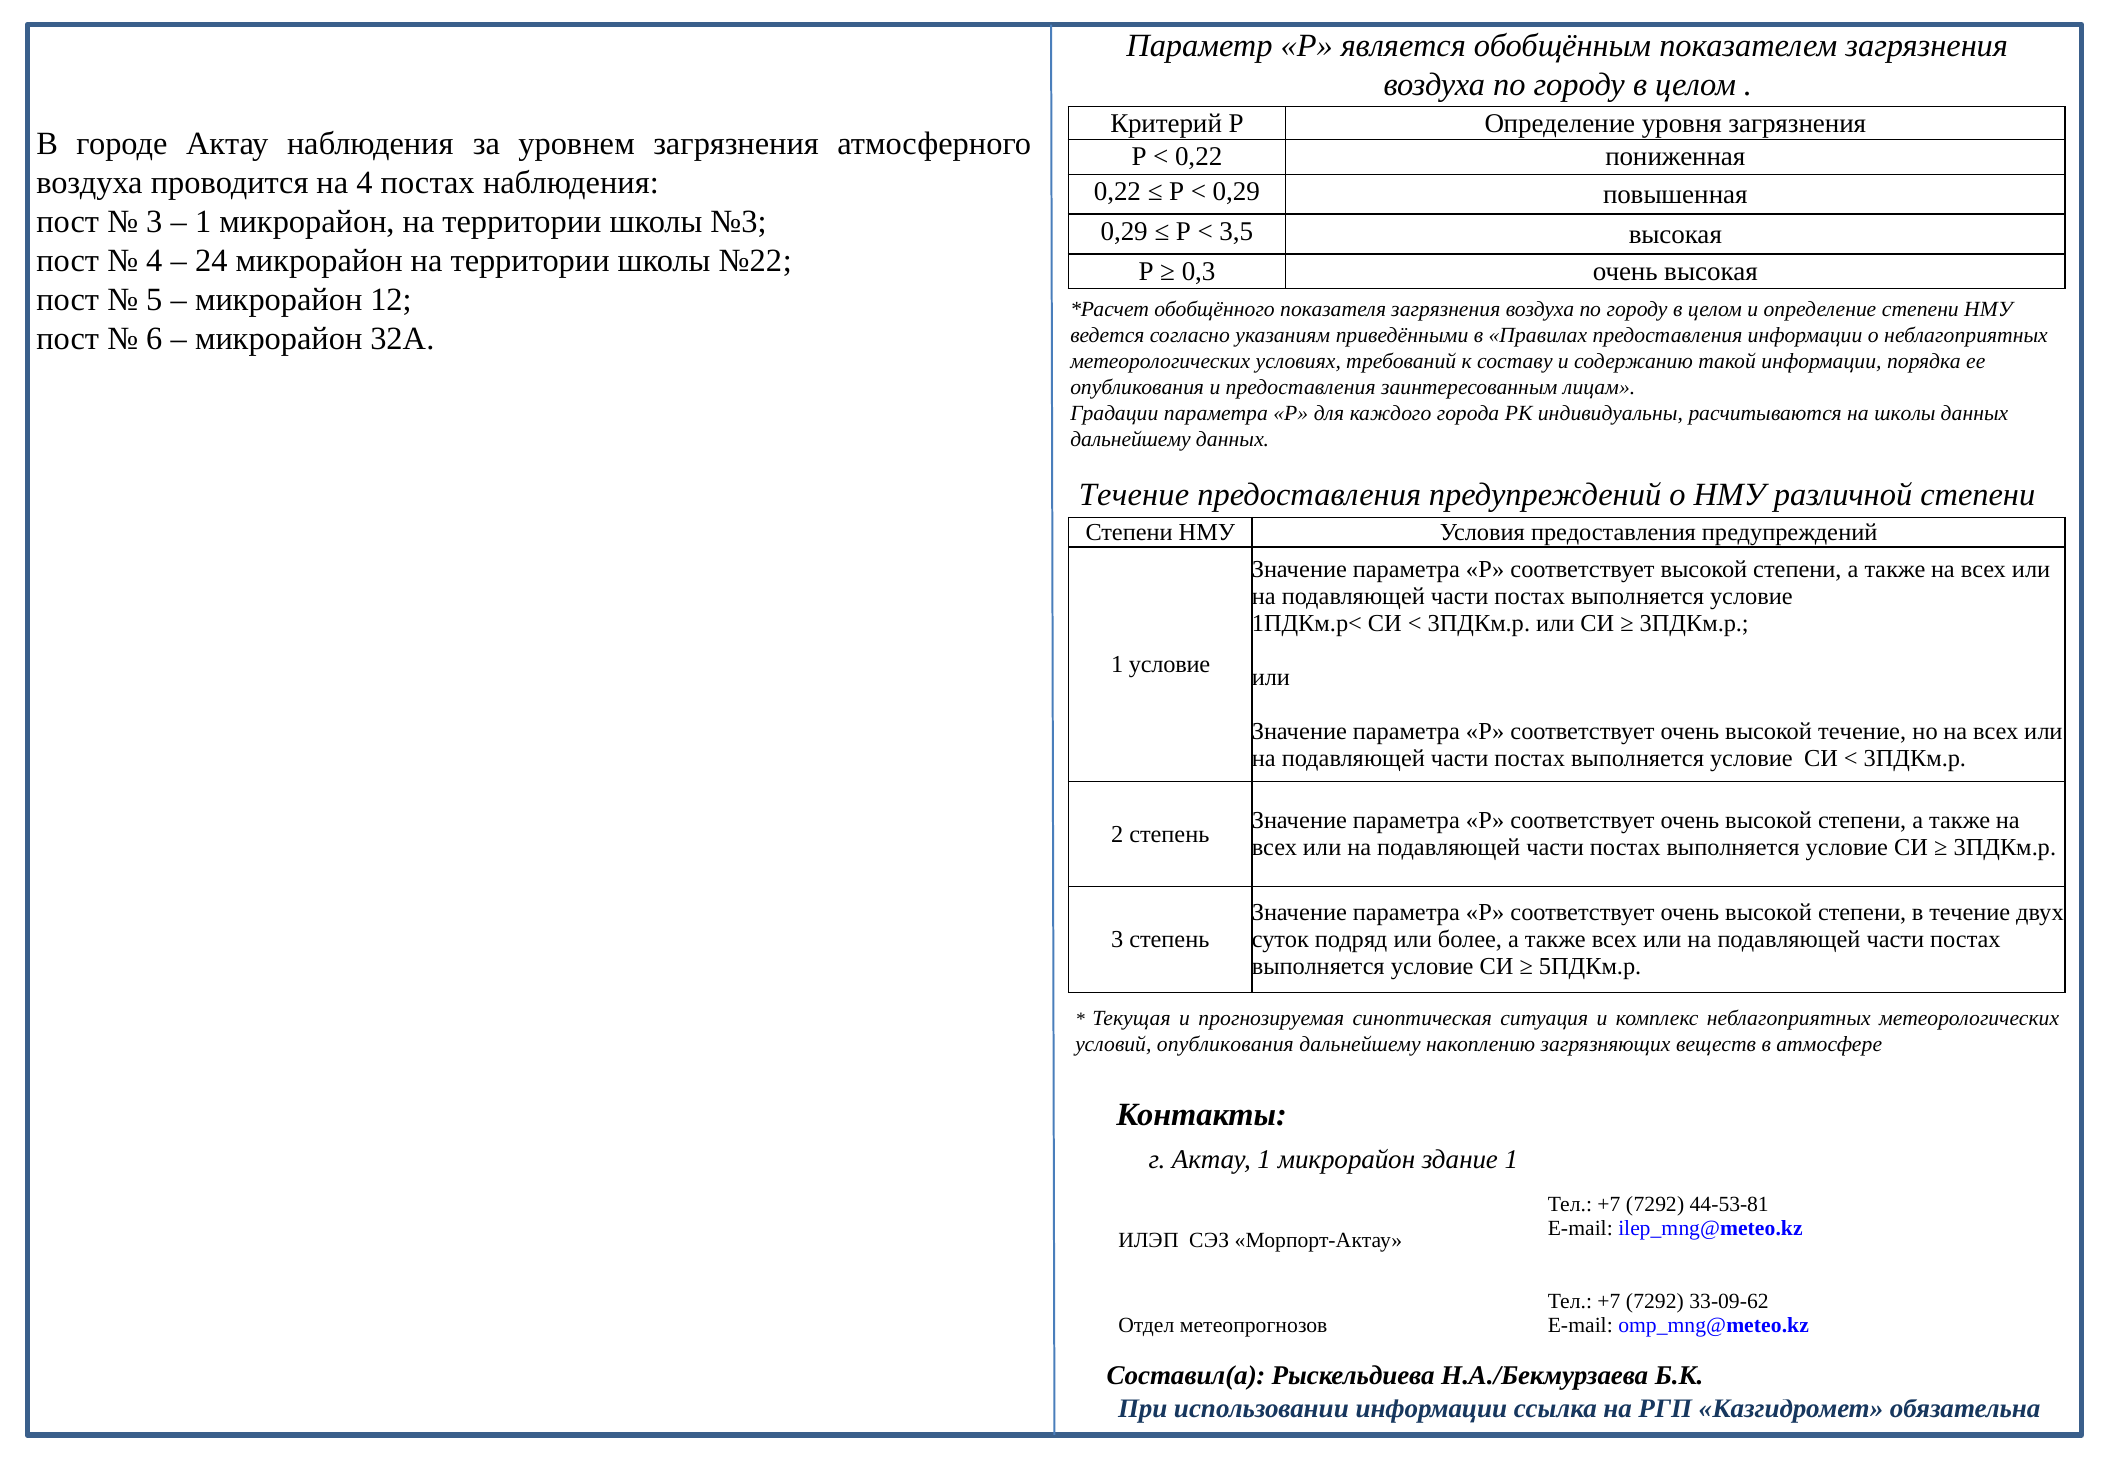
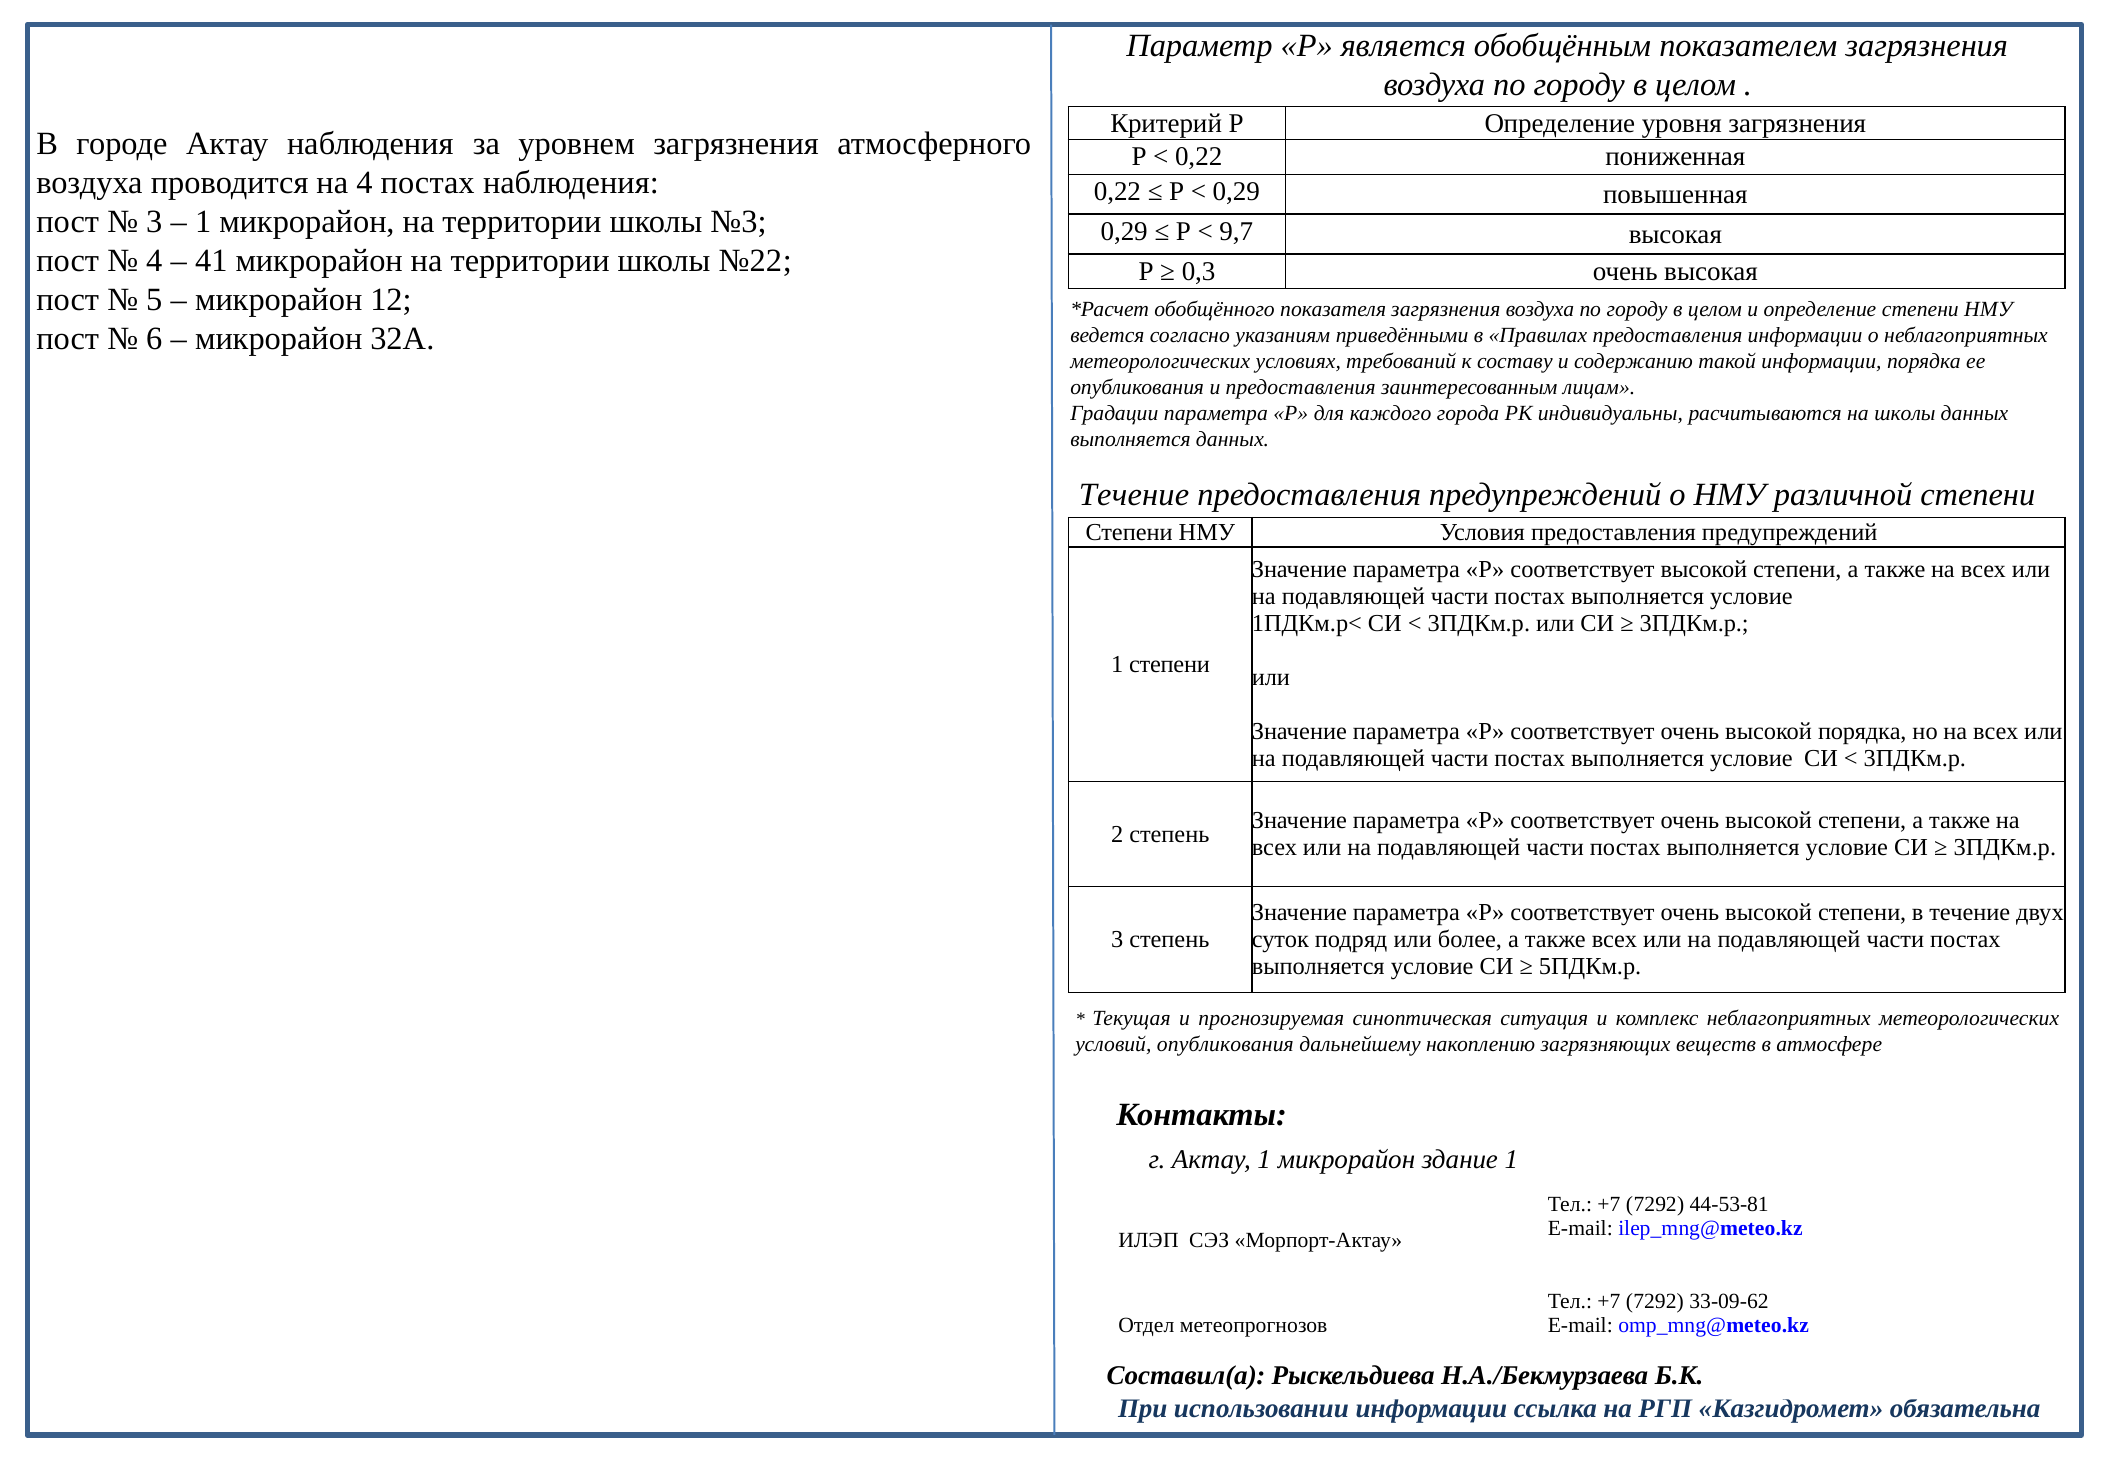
3,5: 3,5 -> 9,7
24: 24 -> 41
дальнейшему at (1130, 439): дальнейшему -> выполняется
1 условие: условие -> степени
высокой течение: течение -> порядка
